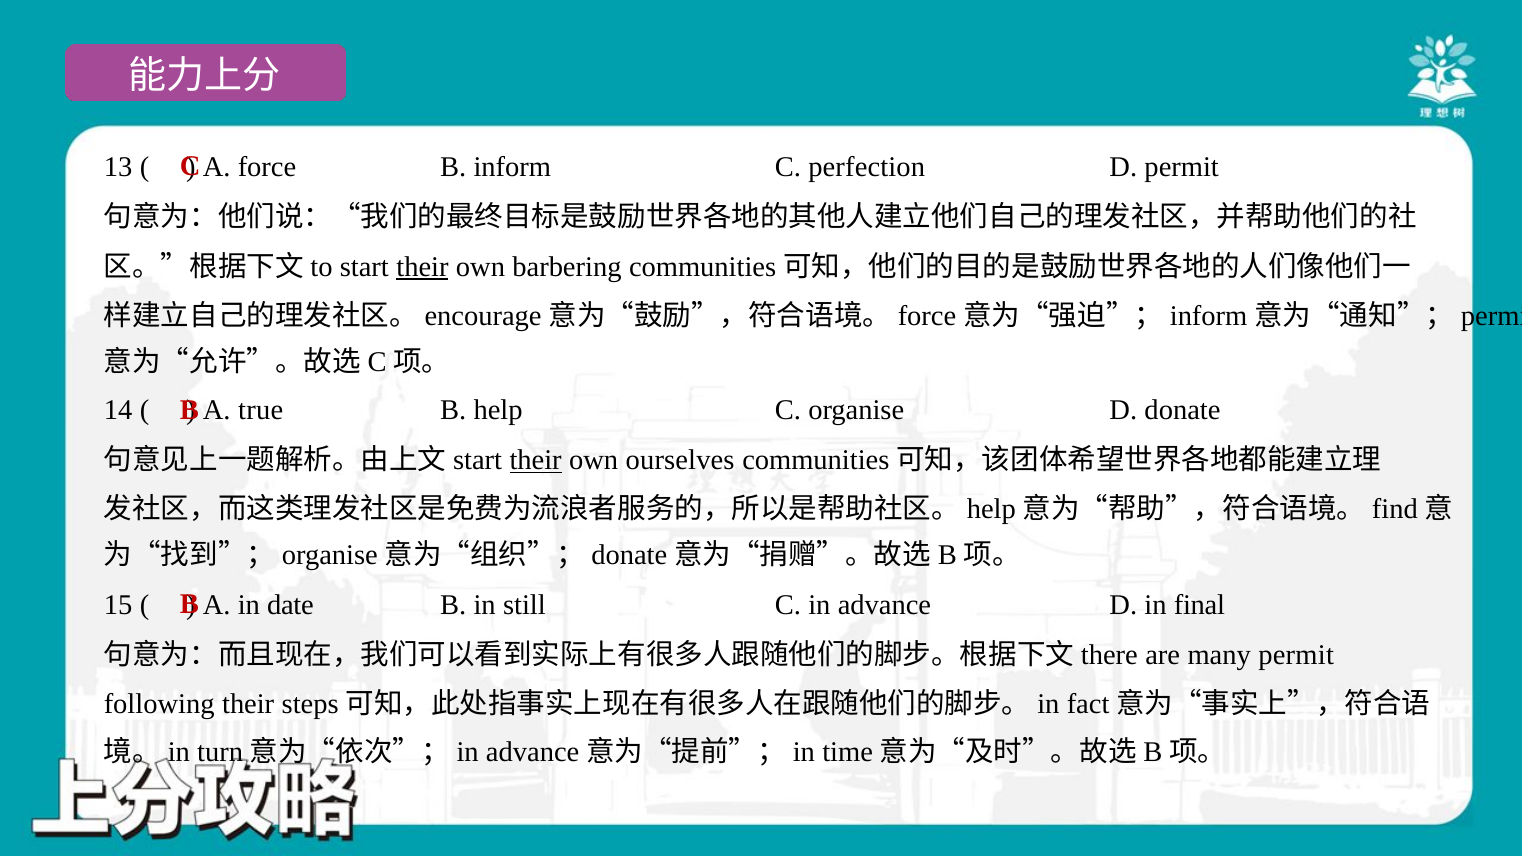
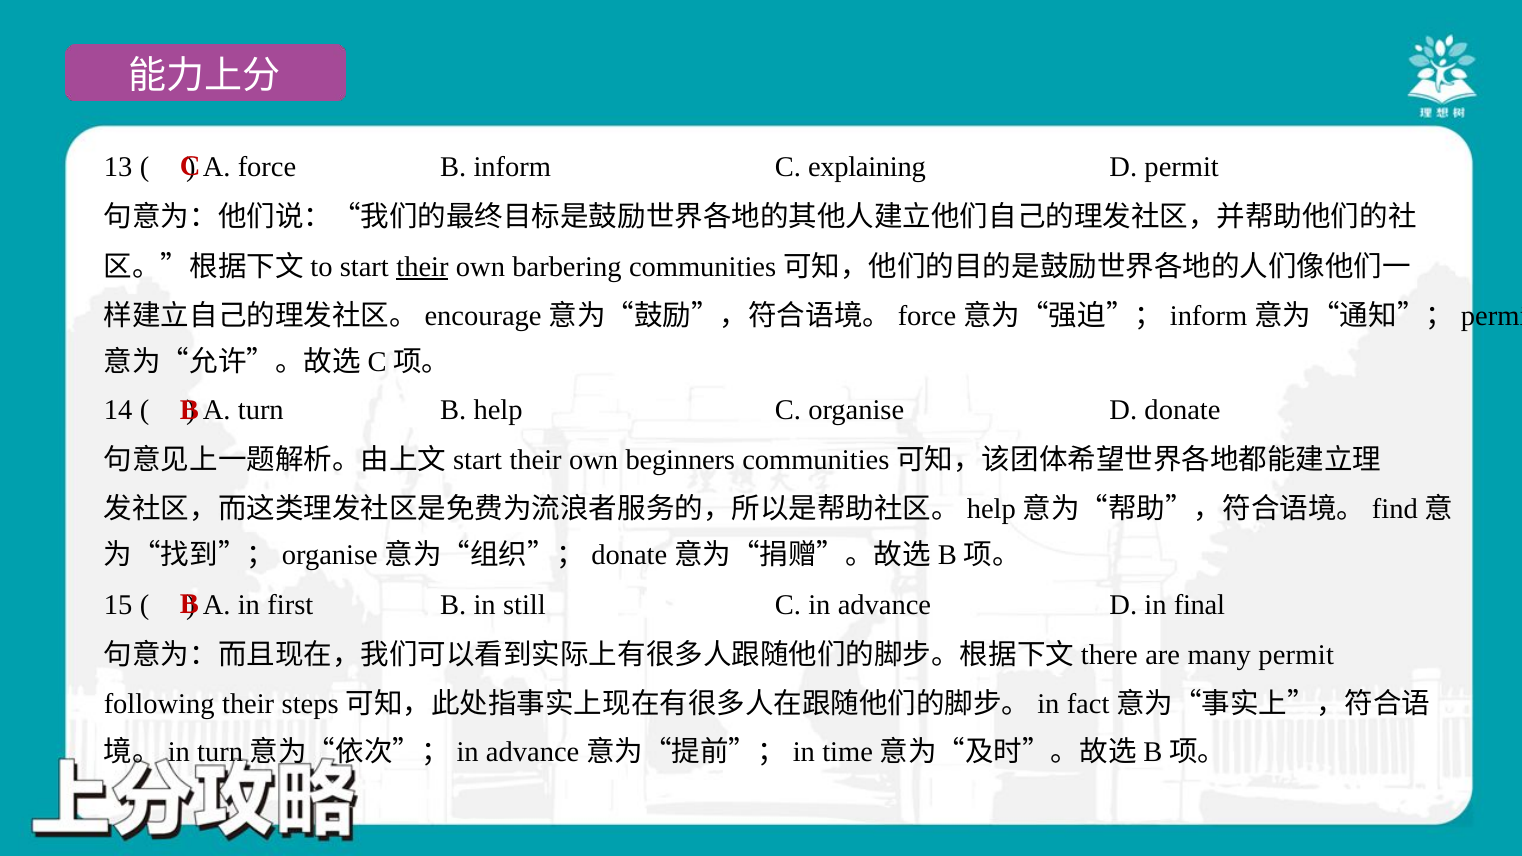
perfection: perfection -> explaining
true: true -> turn
their at (536, 460) underline: present -> none
ourselves: ourselves -> beginners
date: date -> first
